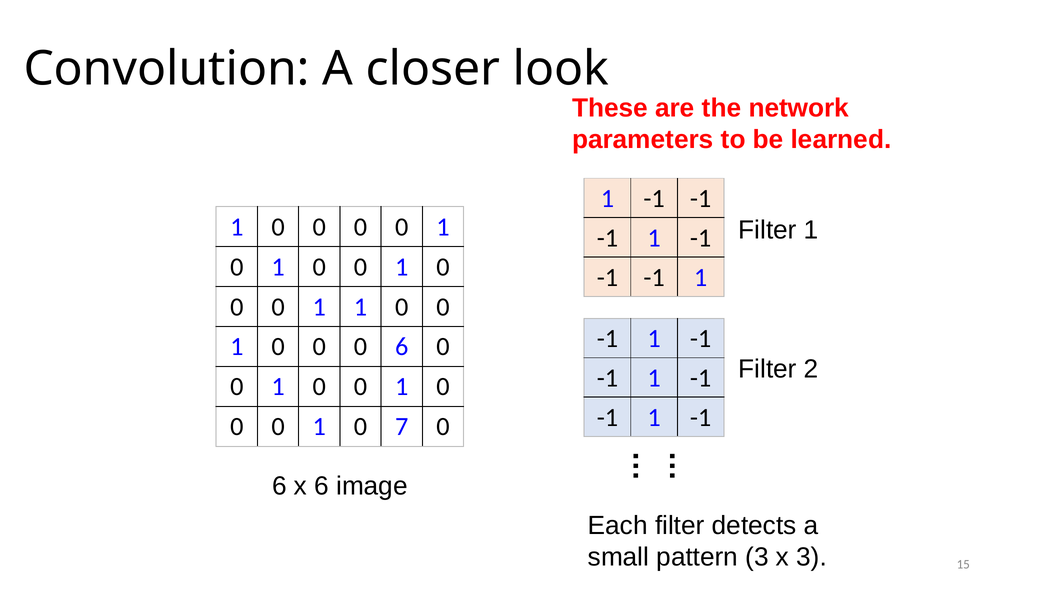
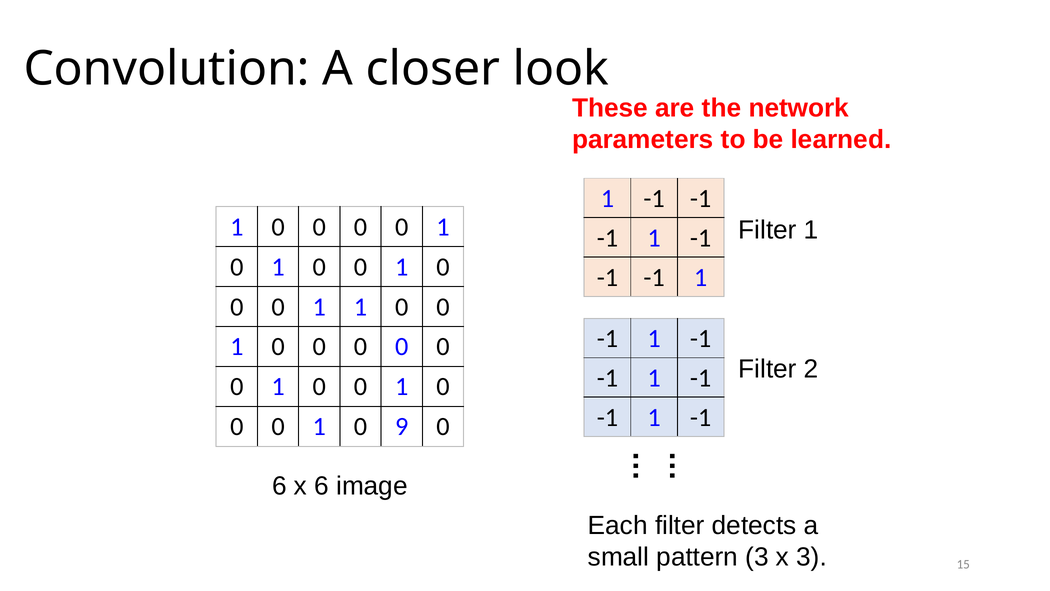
6 at (402, 347): 6 -> 0
7: 7 -> 9
